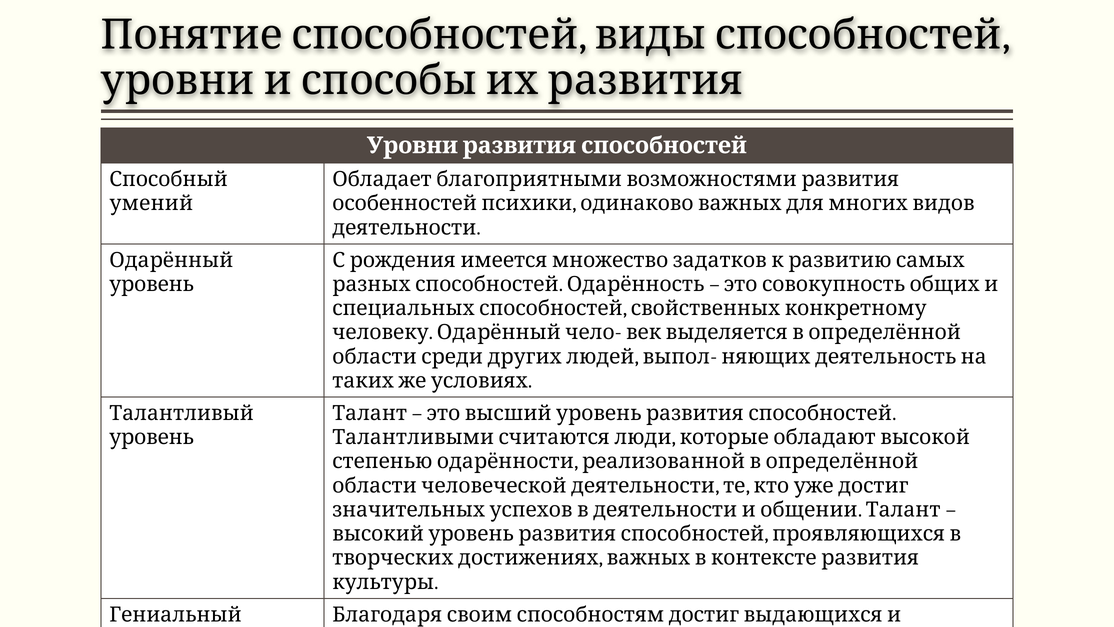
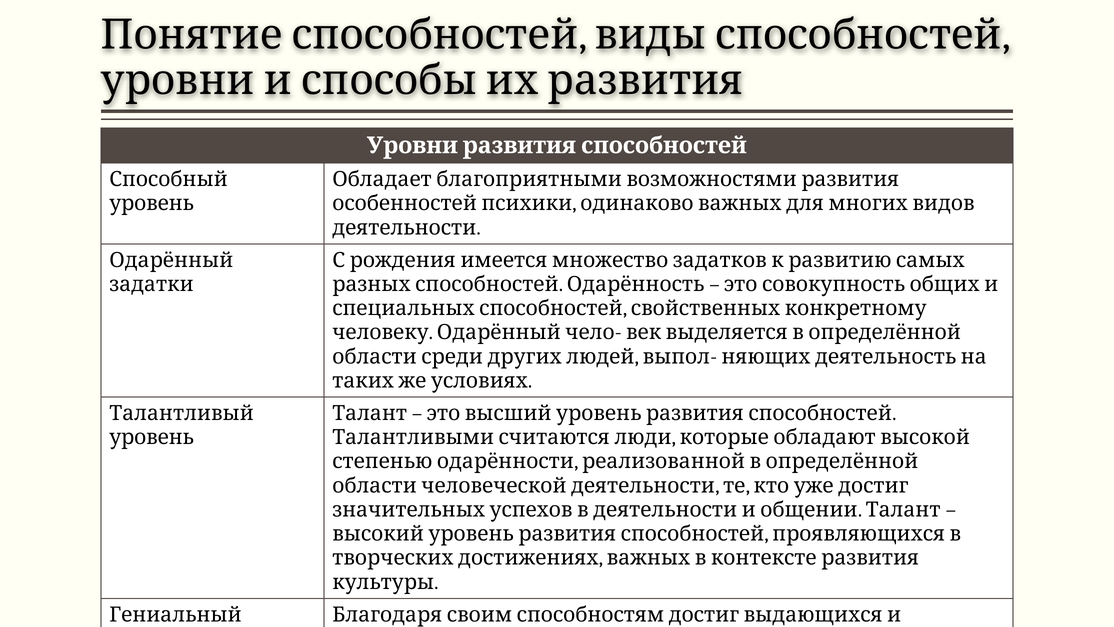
умений at (151, 203): умений -> уровень
уровень at (152, 284): уровень -> задатки
